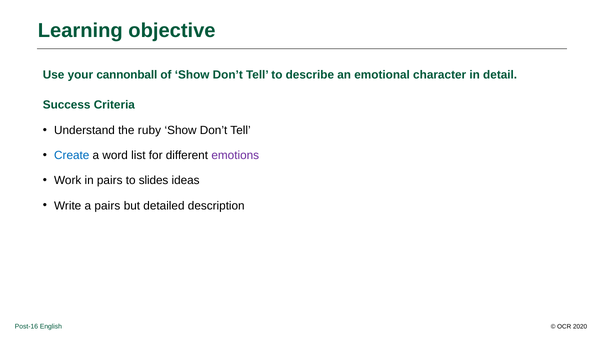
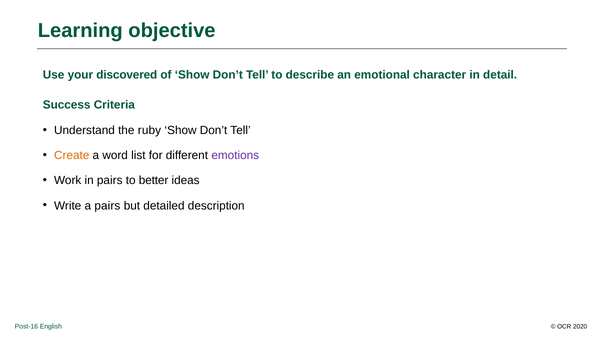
cannonball: cannonball -> discovered
Create colour: blue -> orange
slides: slides -> better
